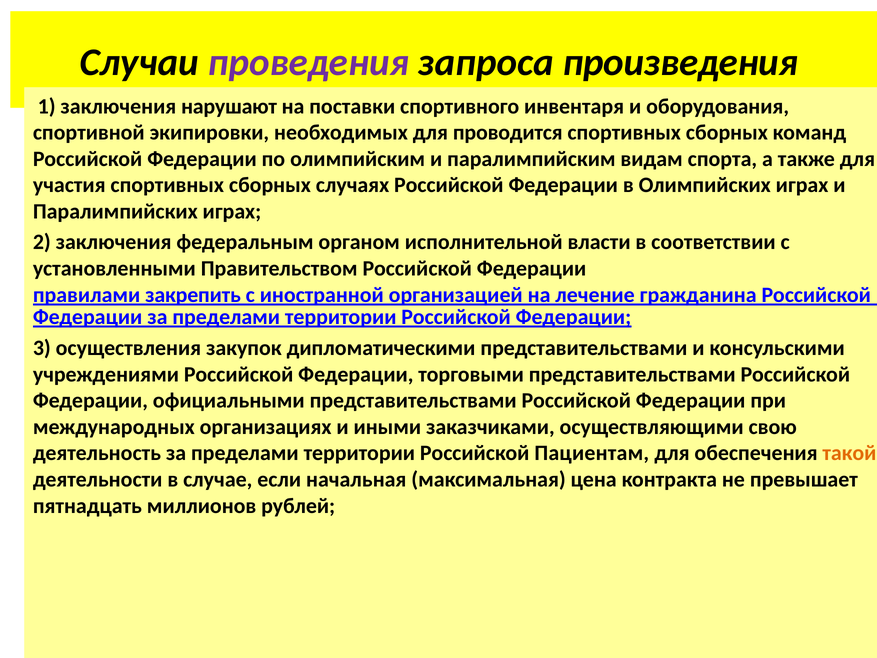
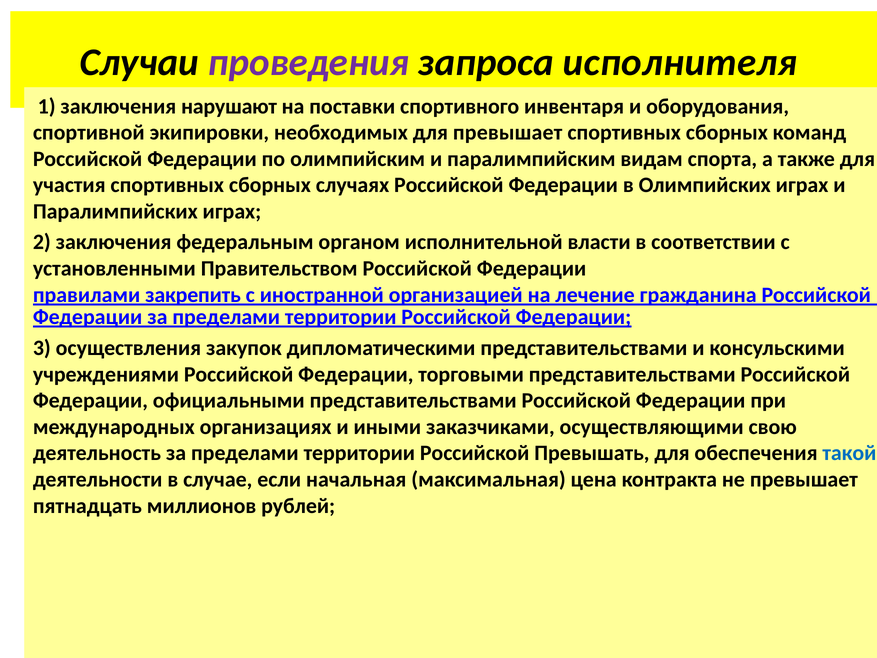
произведения: произведения -> исполнителя
для проводится: проводится -> превышает
Пациентам: Пациентам -> Превышать
такой colour: orange -> blue
